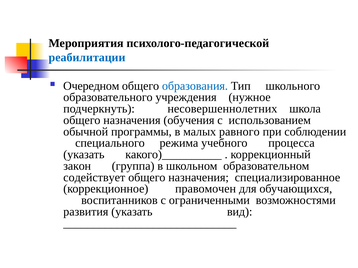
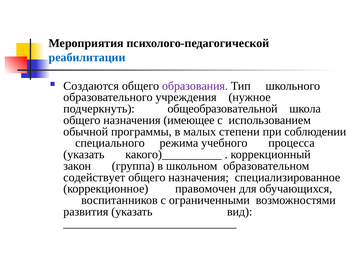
Очередном: Очередном -> Создаются
образования colour: blue -> purple
несовершеннолетних: несовершеннолетних -> общеобразовательной
обучения: обучения -> имеющее
равного: равного -> степени
